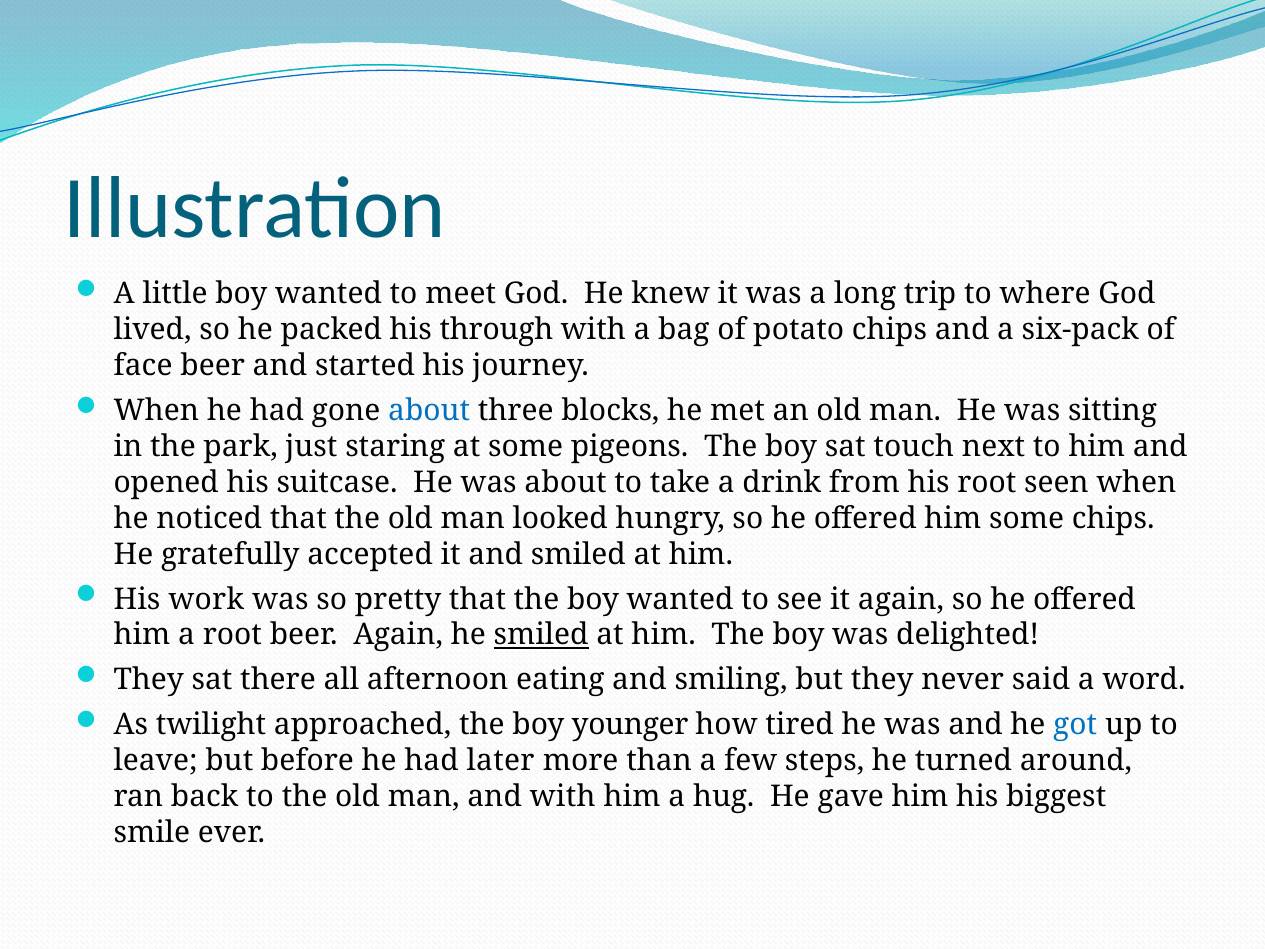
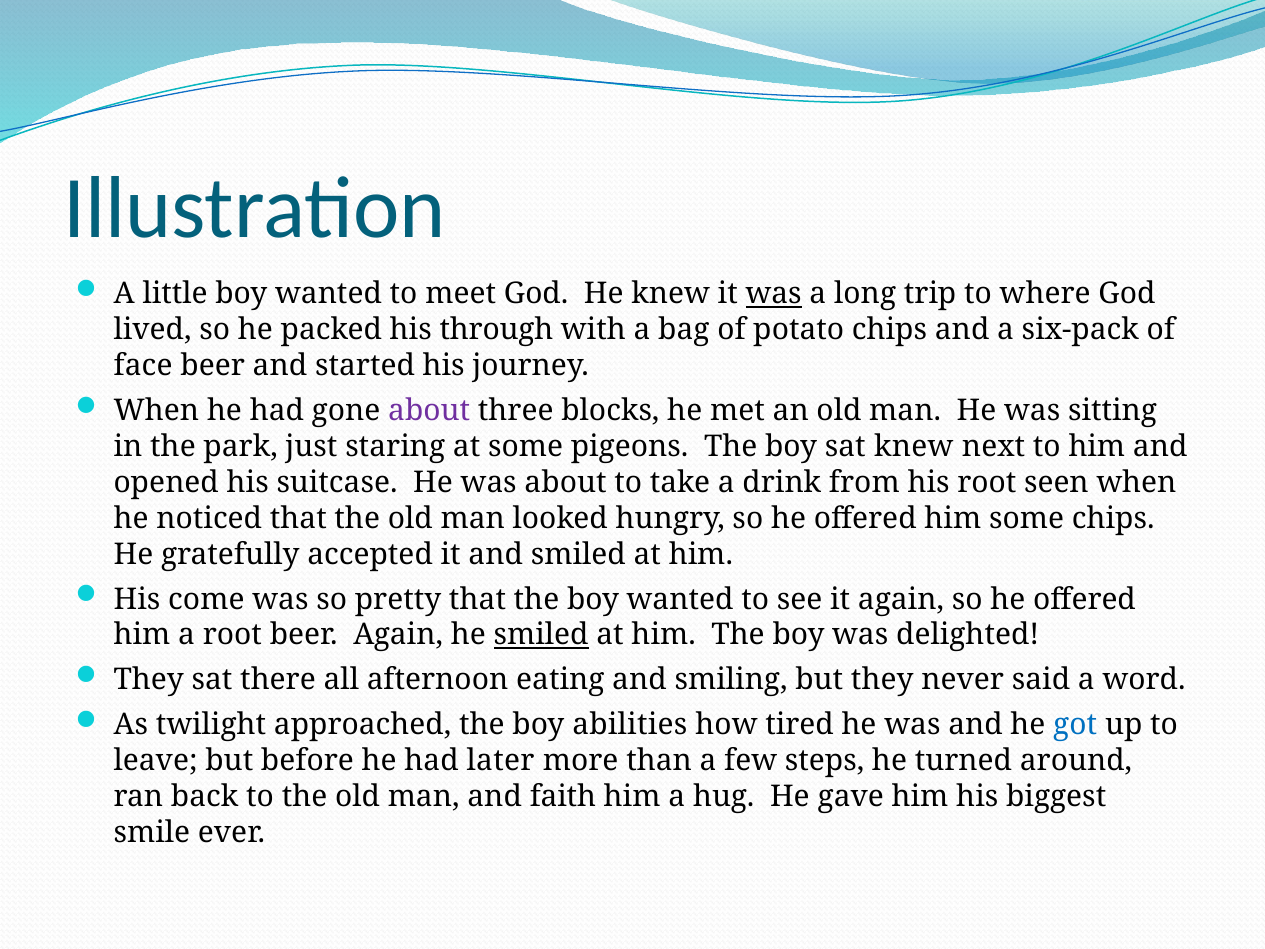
was at (774, 294) underline: none -> present
about at (429, 411) colour: blue -> purple
sat touch: touch -> knew
work: work -> come
younger: younger -> abilities
and with: with -> faith
